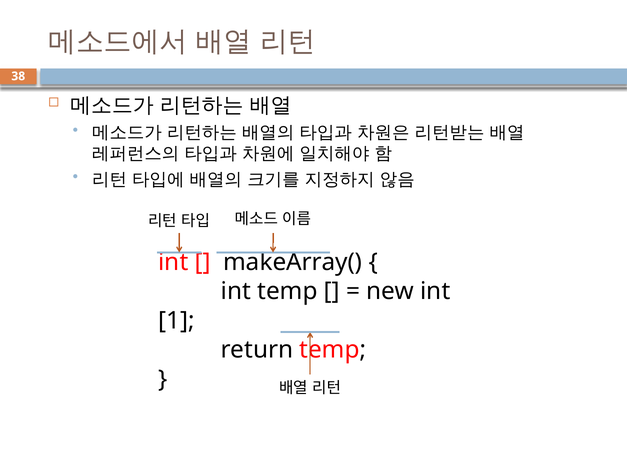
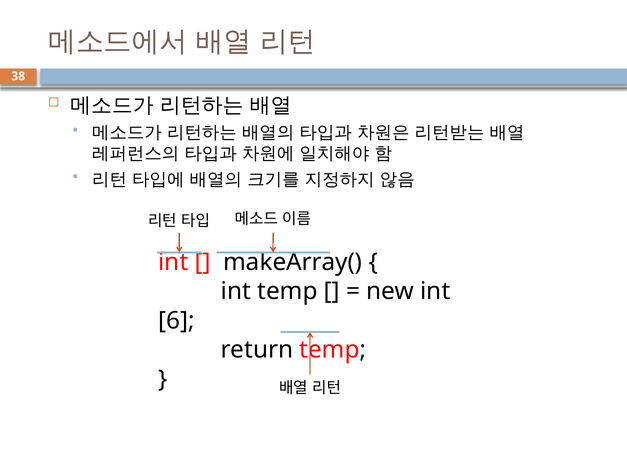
1: 1 -> 6
